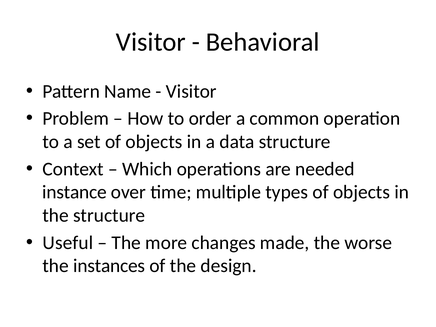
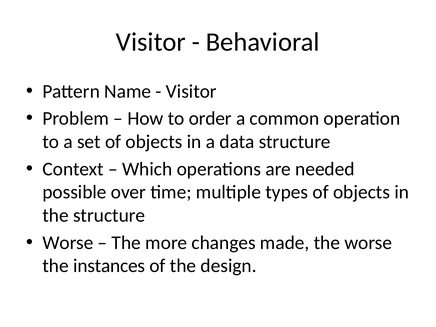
instance: instance -> possible
Useful at (68, 243): Useful -> Worse
